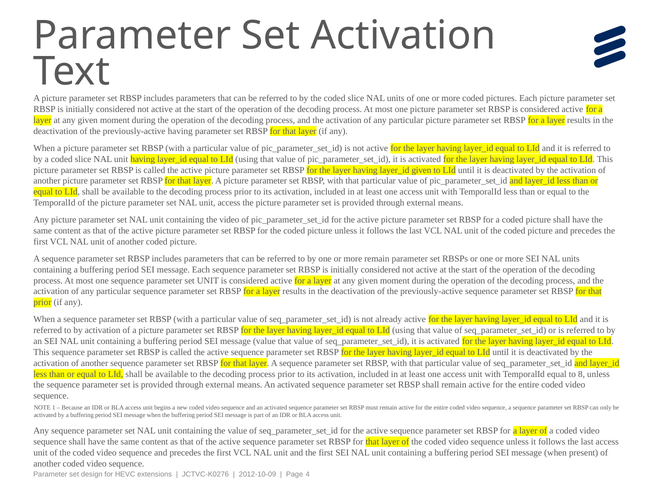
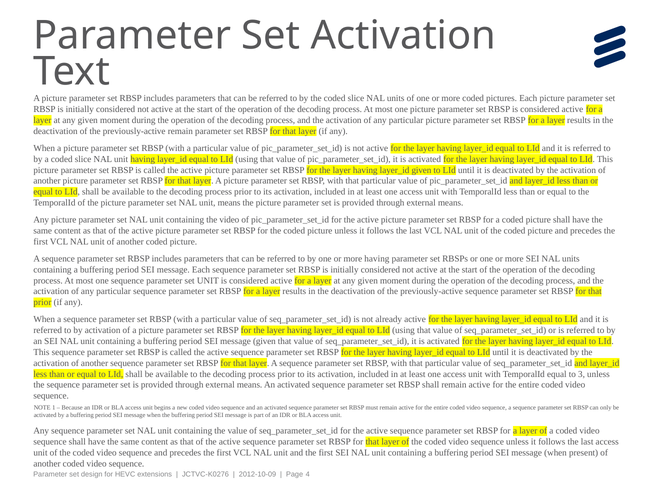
previously-active having: having -> remain
unit access: access -> means
more remain: remain -> having
message value: value -> given
8: 8 -> 3
